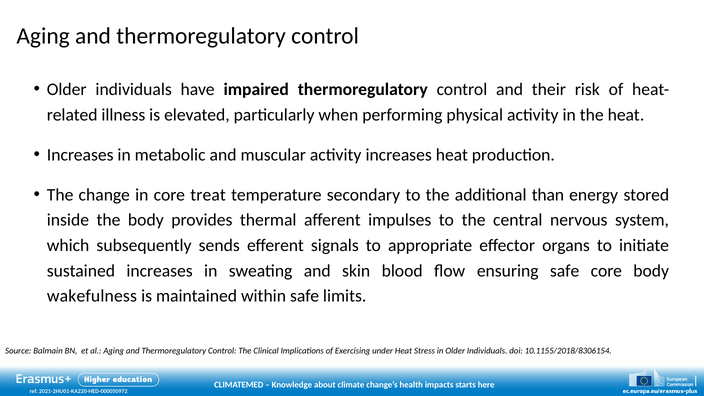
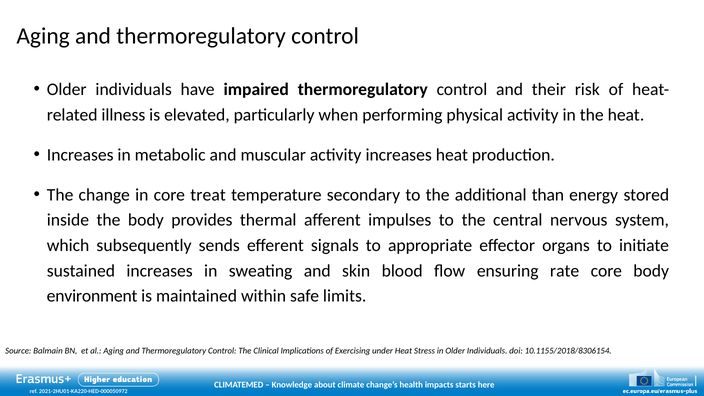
ensuring safe: safe -> rate
wakefulness: wakefulness -> environment
